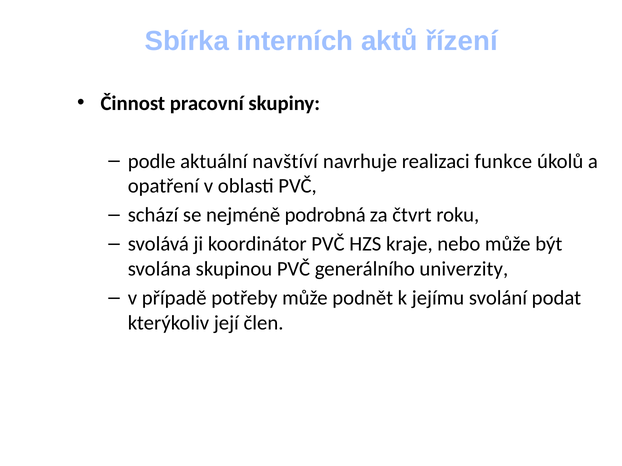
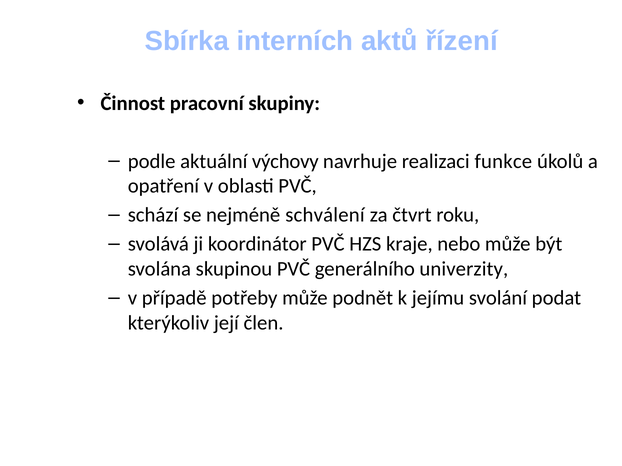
navštíví: navštíví -> výchovy
podrobná: podrobná -> schválení
